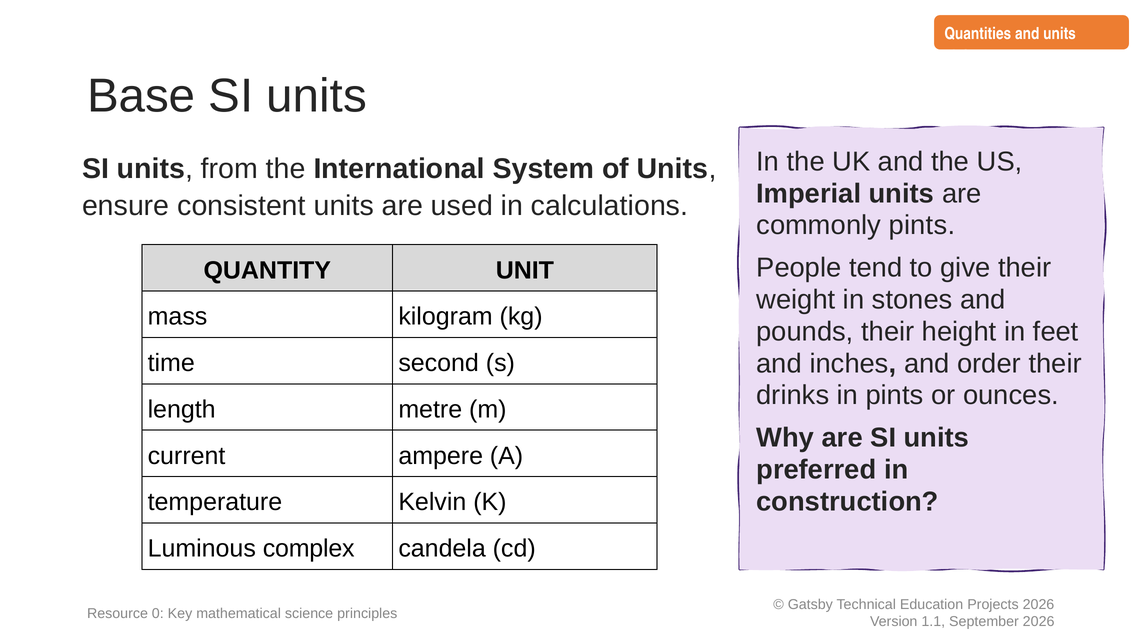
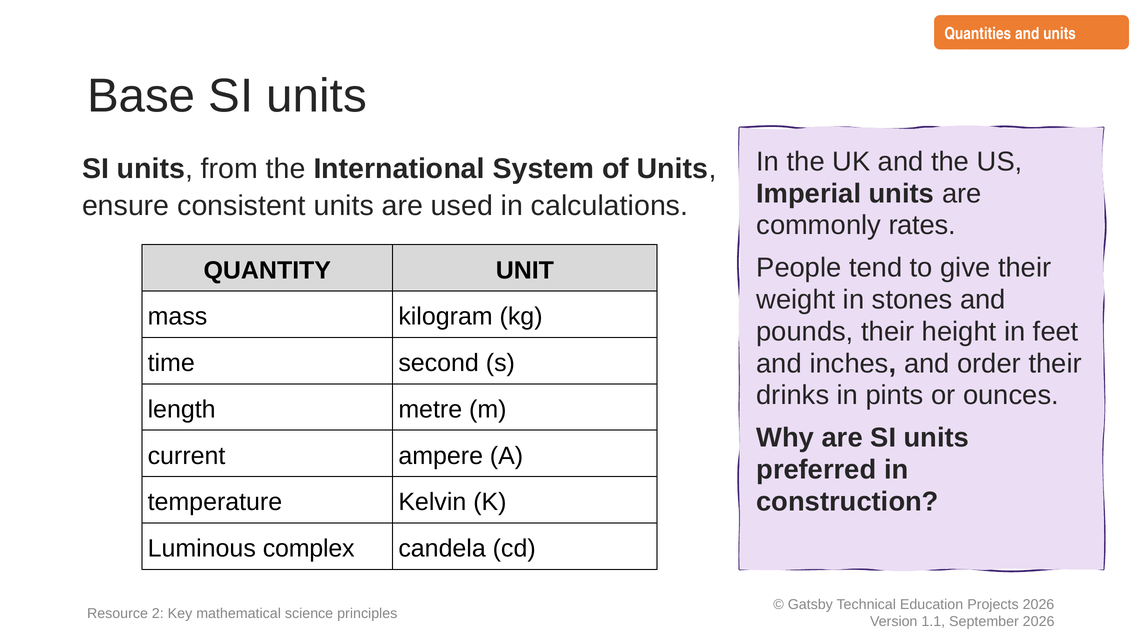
commonly pints: pints -> rates
0: 0 -> 2
